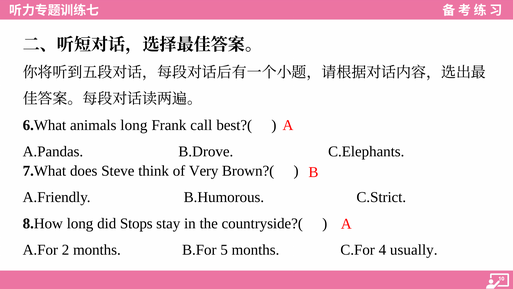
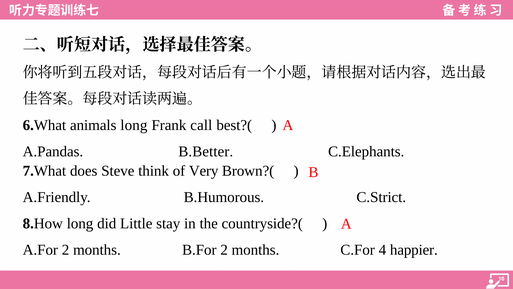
B.Drove: B.Drove -> B.Better
Stops: Stops -> Little
B.For 5: 5 -> 2
usually: usually -> happier
